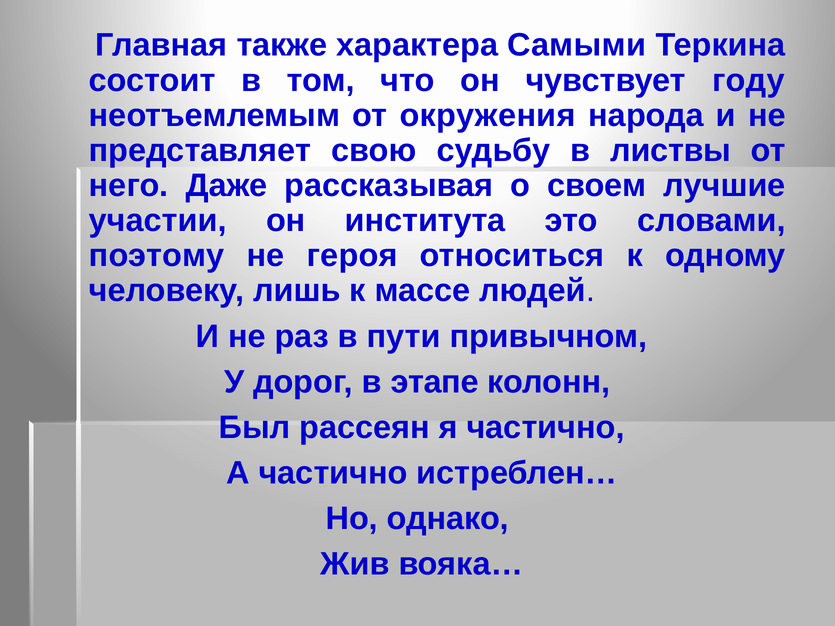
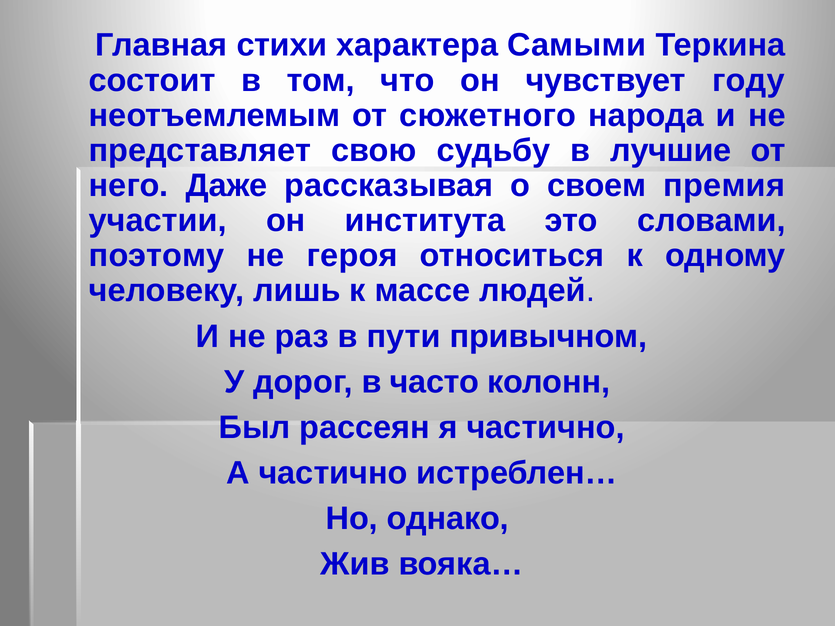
также: также -> стихи
окружения: окружения -> сюжетного
листвы: листвы -> лучшие
лучшие: лучшие -> премия
этапе: этапе -> часто
